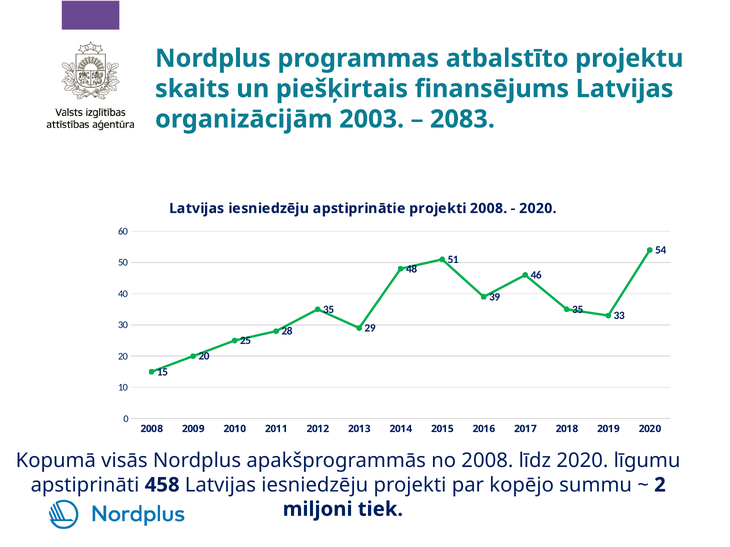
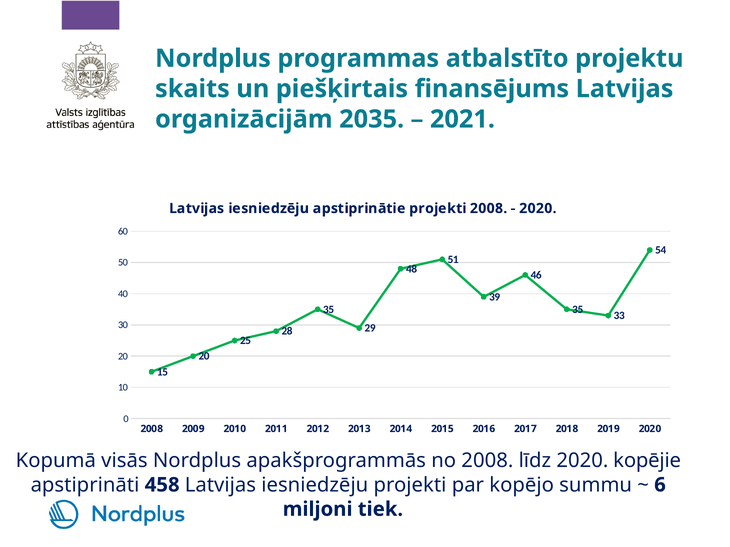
2003: 2003 -> 2035
2083: 2083 -> 2021
līgumu: līgumu -> kopējie
2: 2 -> 6
